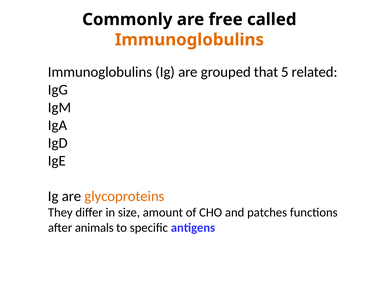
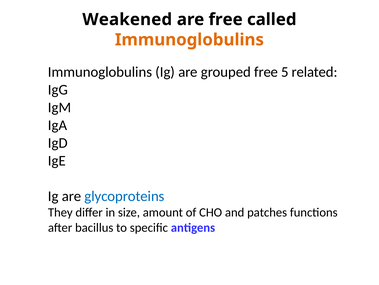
Commonly: Commonly -> Weakened
grouped that: that -> free
glycoproteins colour: orange -> blue
animals: animals -> bacillus
